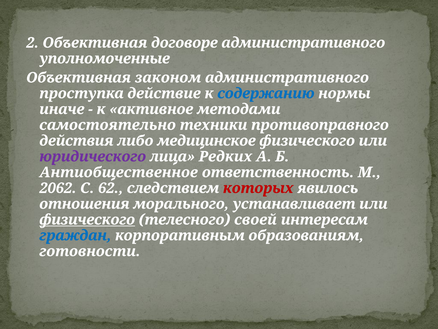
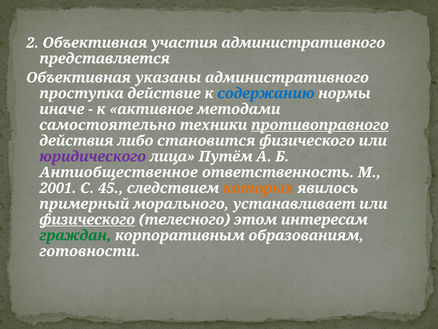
договоре: договоре -> участия
уполномоченные: уполномоченные -> представляется
законом: законом -> указаны
противоправного underline: none -> present
медицинское: медицинское -> становится
Редких: Редких -> Путём
2062: 2062 -> 2001
62: 62 -> 45
которых colour: red -> orange
отношения: отношения -> примерный
своей: своей -> этом
граждан colour: blue -> green
